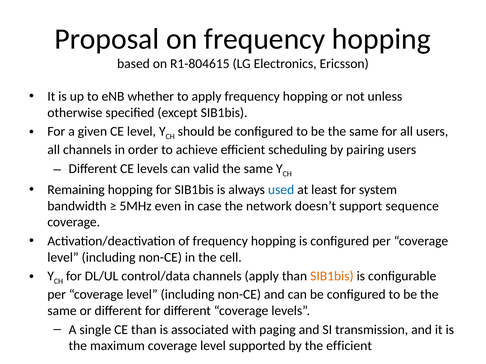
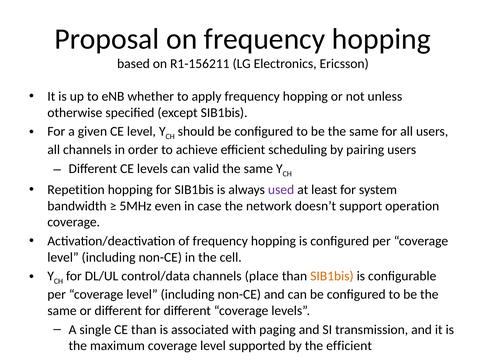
R1-804615: R1-804615 -> R1-156211
Remaining: Remaining -> Repetition
used colour: blue -> purple
sequence: sequence -> operation
channels apply: apply -> place
